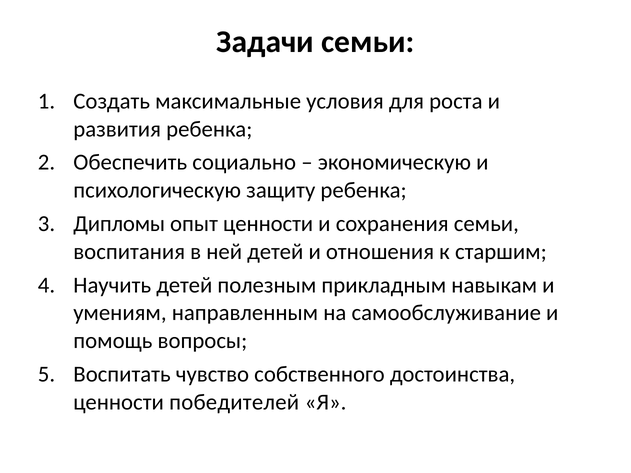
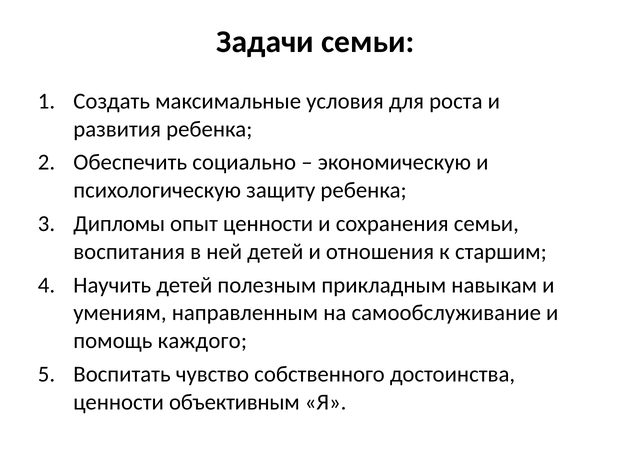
вопросы: вопросы -> каждого
победителей: победителей -> объективным
